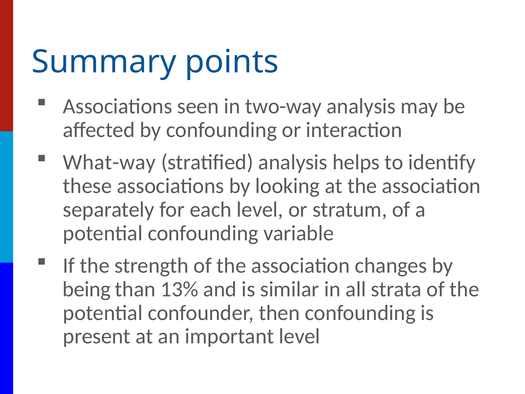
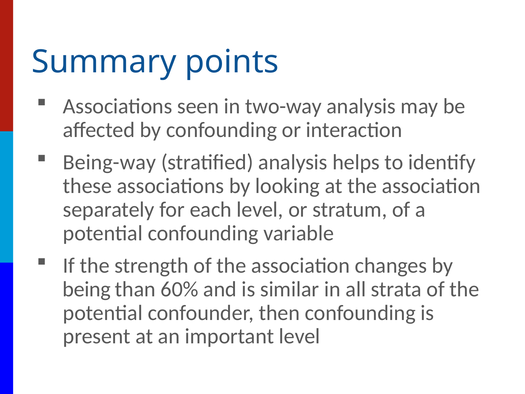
What-way: What-way -> Being-way
13%: 13% -> 60%
